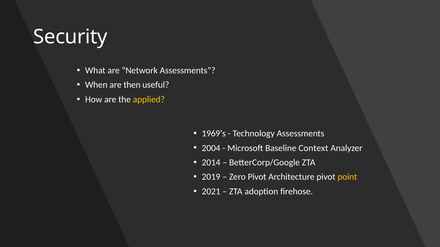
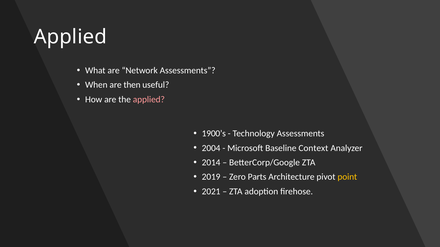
Security at (70, 37): Security -> Applied
applied at (149, 100) colour: yellow -> pink
1969’s: 1969’s -> 1900’s
Zero Pivot: Pivot -> Parts
